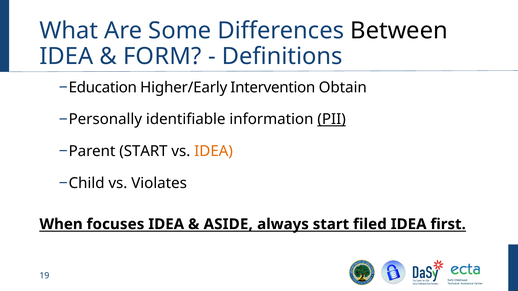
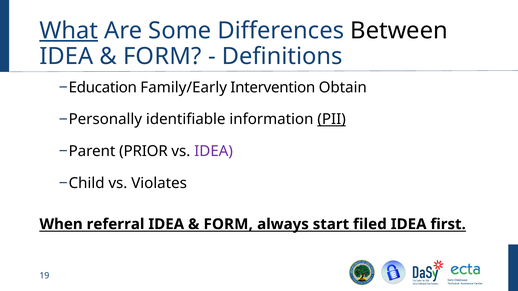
What underline: none -> present
Higher/Early: Higher/Early -> Family/Early
START at (143, 151): START -> PRIOR
IDEA at (214, 151) colour: orange -> purple
focuses: focuses -> referral
ASIDE at (228, 224): ASIDE -> FORM
